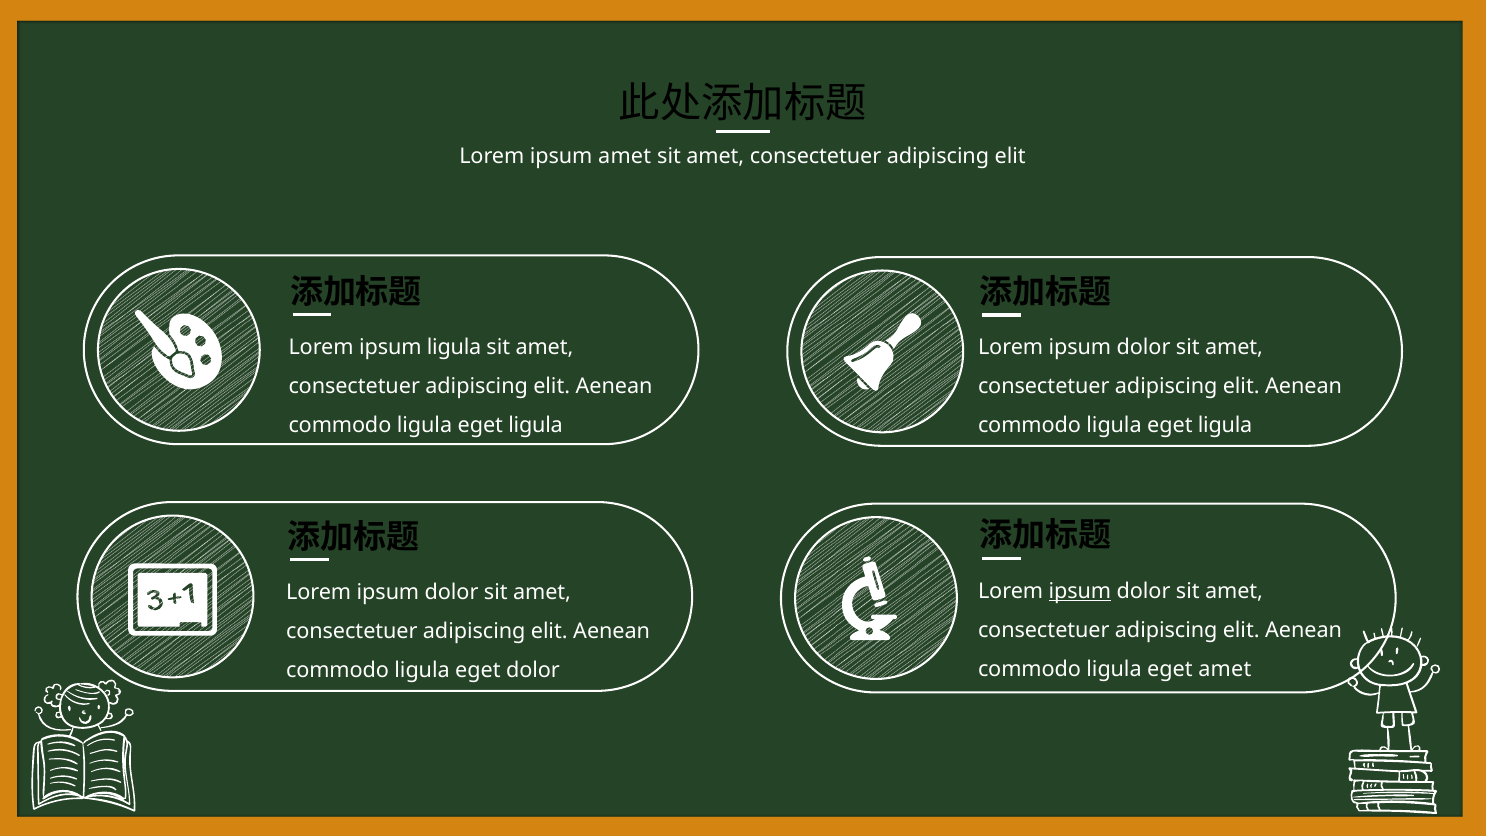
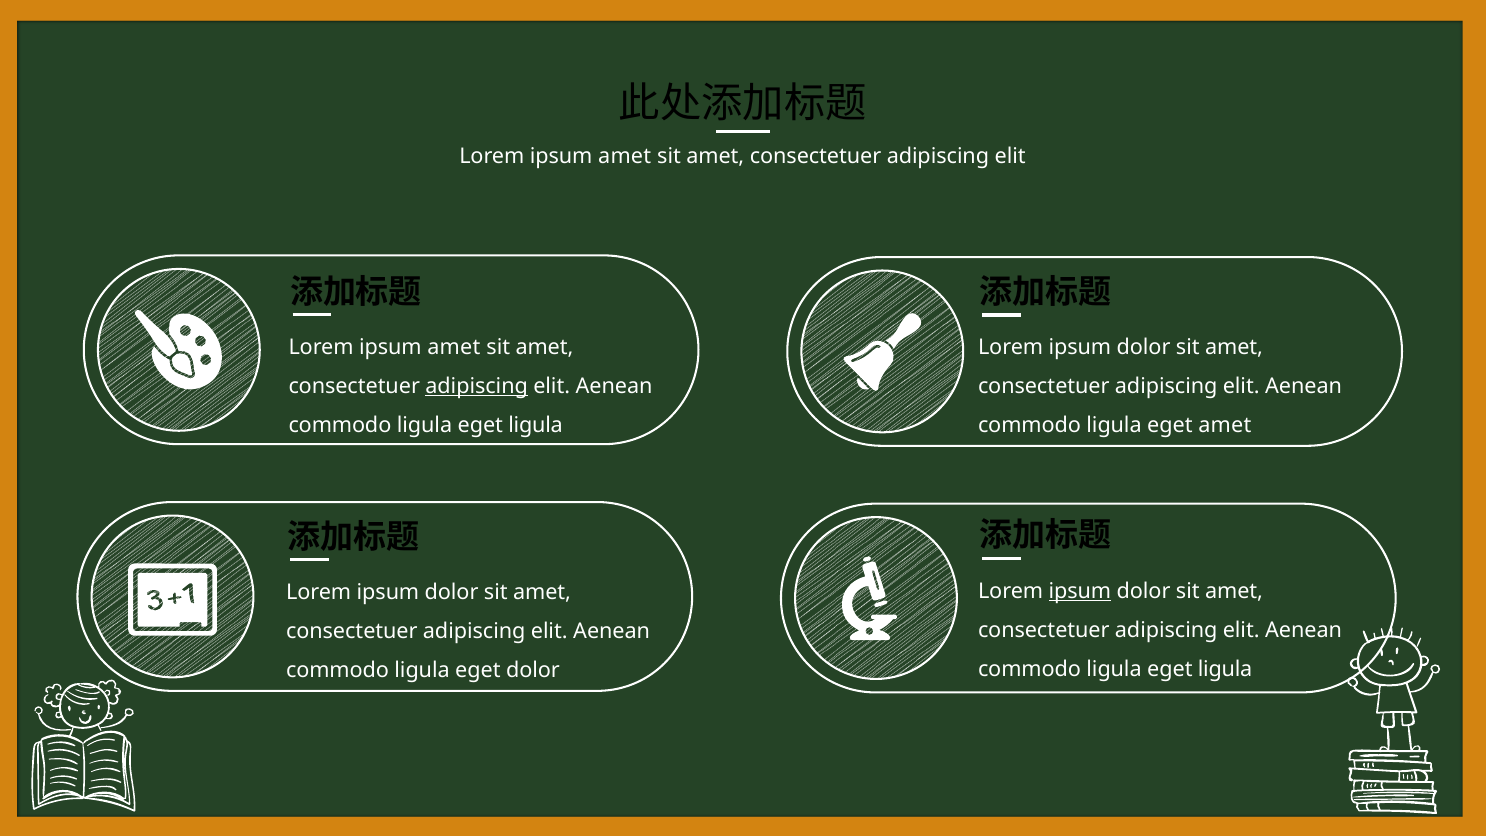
ligula at (454, 347): ligula -> amet
adipiscing at (477, 386) underline: none -> present
ligula at (1225, 425): ligula -> amet
amet at (1225, 669): amet -> ligula
